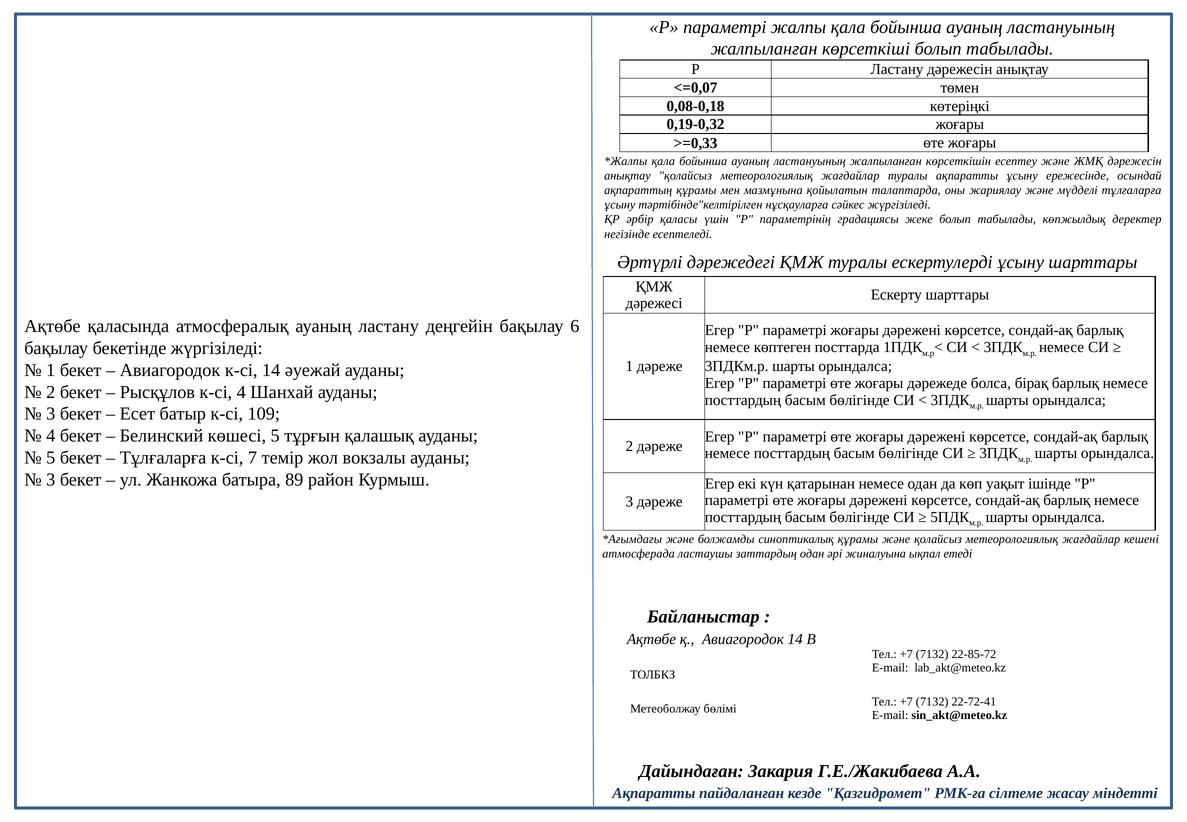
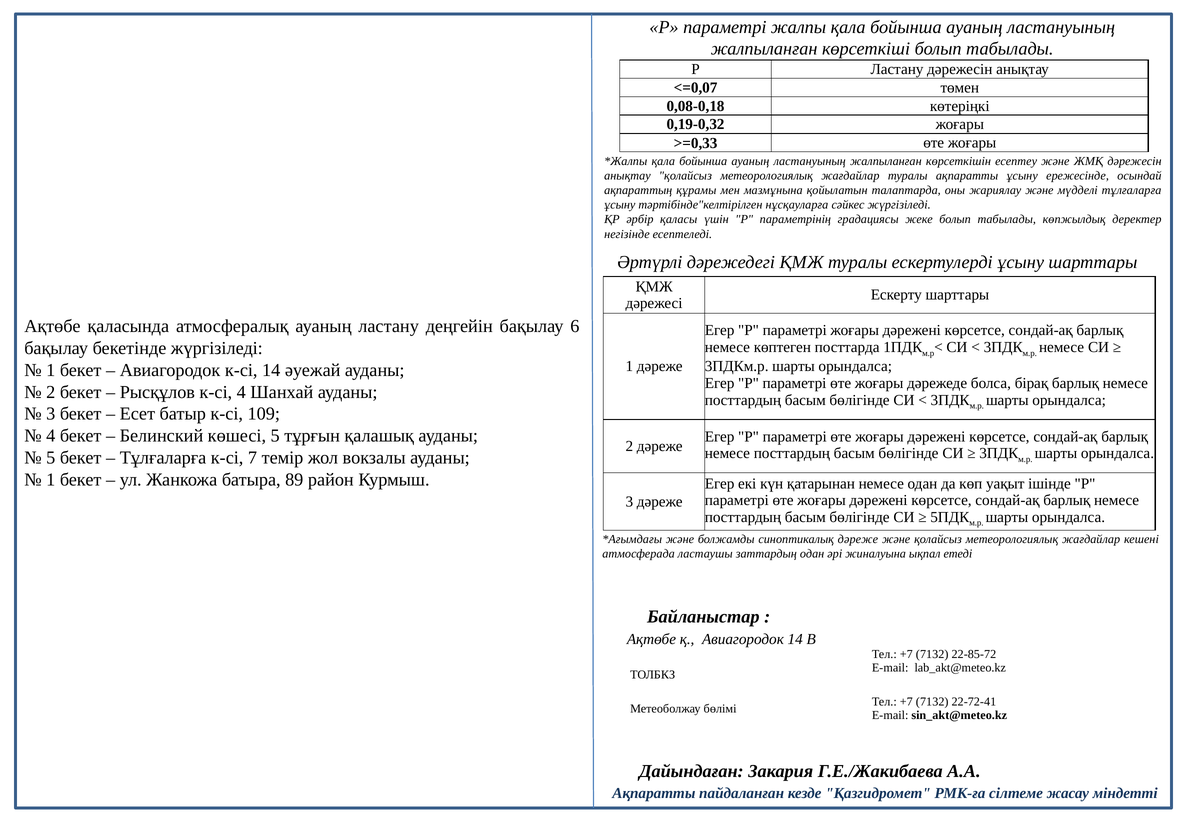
3 at (51, 480): 3 -> 1
синоптикалық құрамы: құрамы -> дәреже
